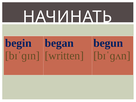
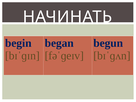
written: written -> fəˈɡeɪv
